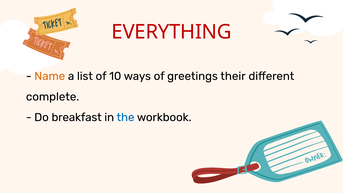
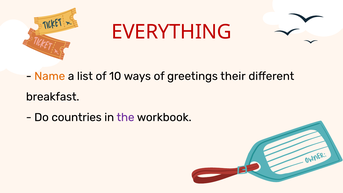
complete: complete -> breakfast
breakfast: breakfast -> countries
the colour: blue -> purple
